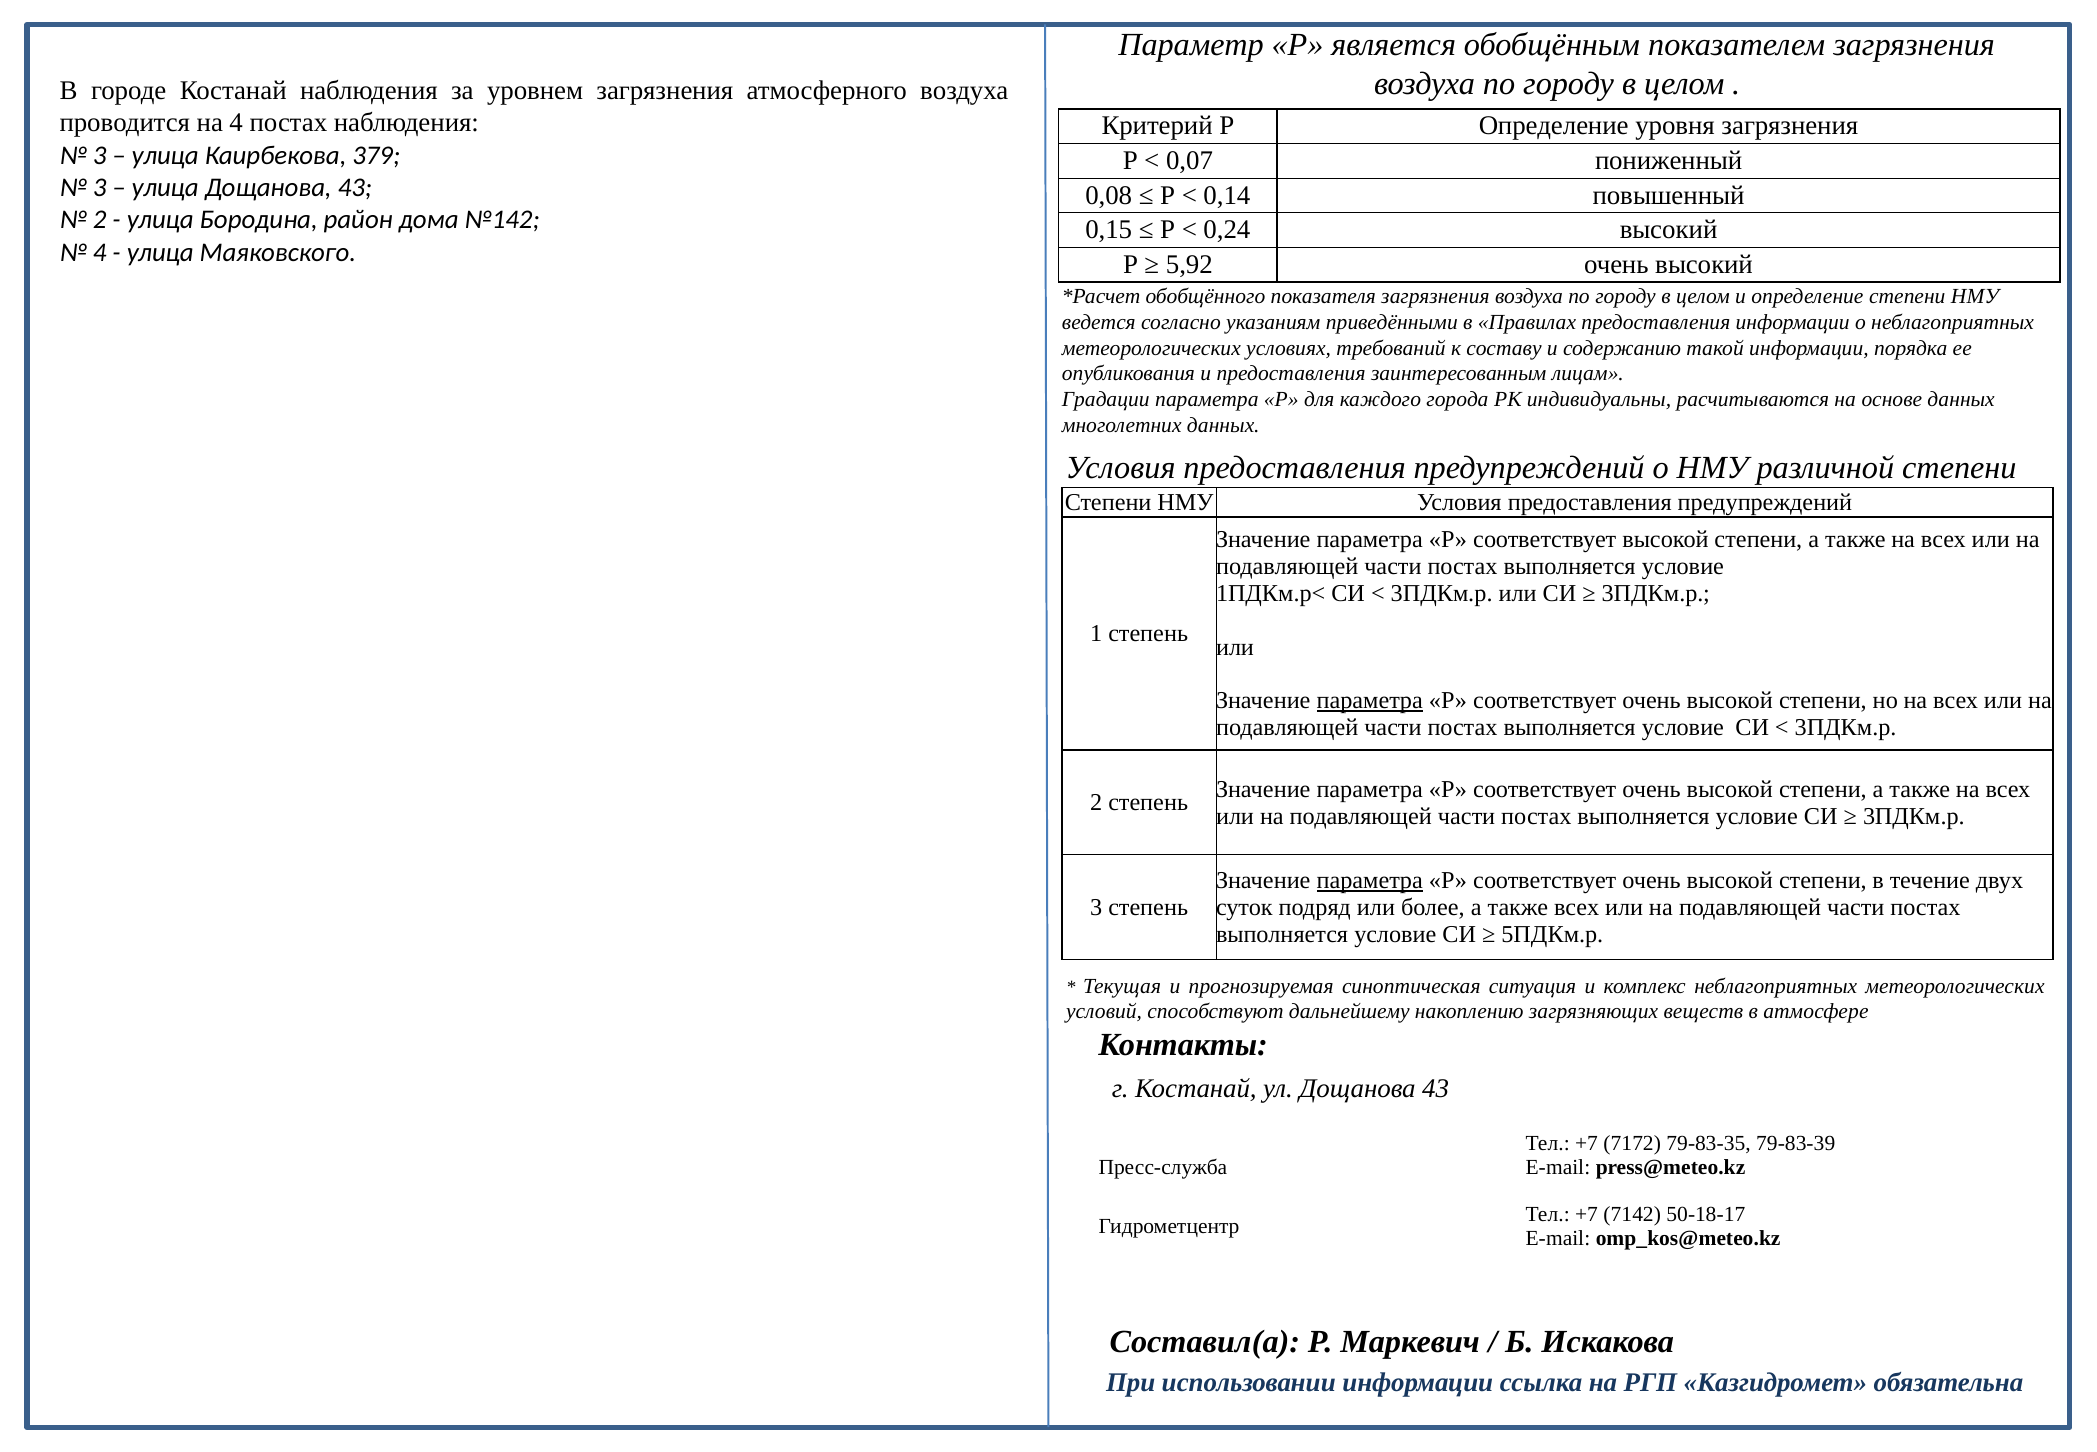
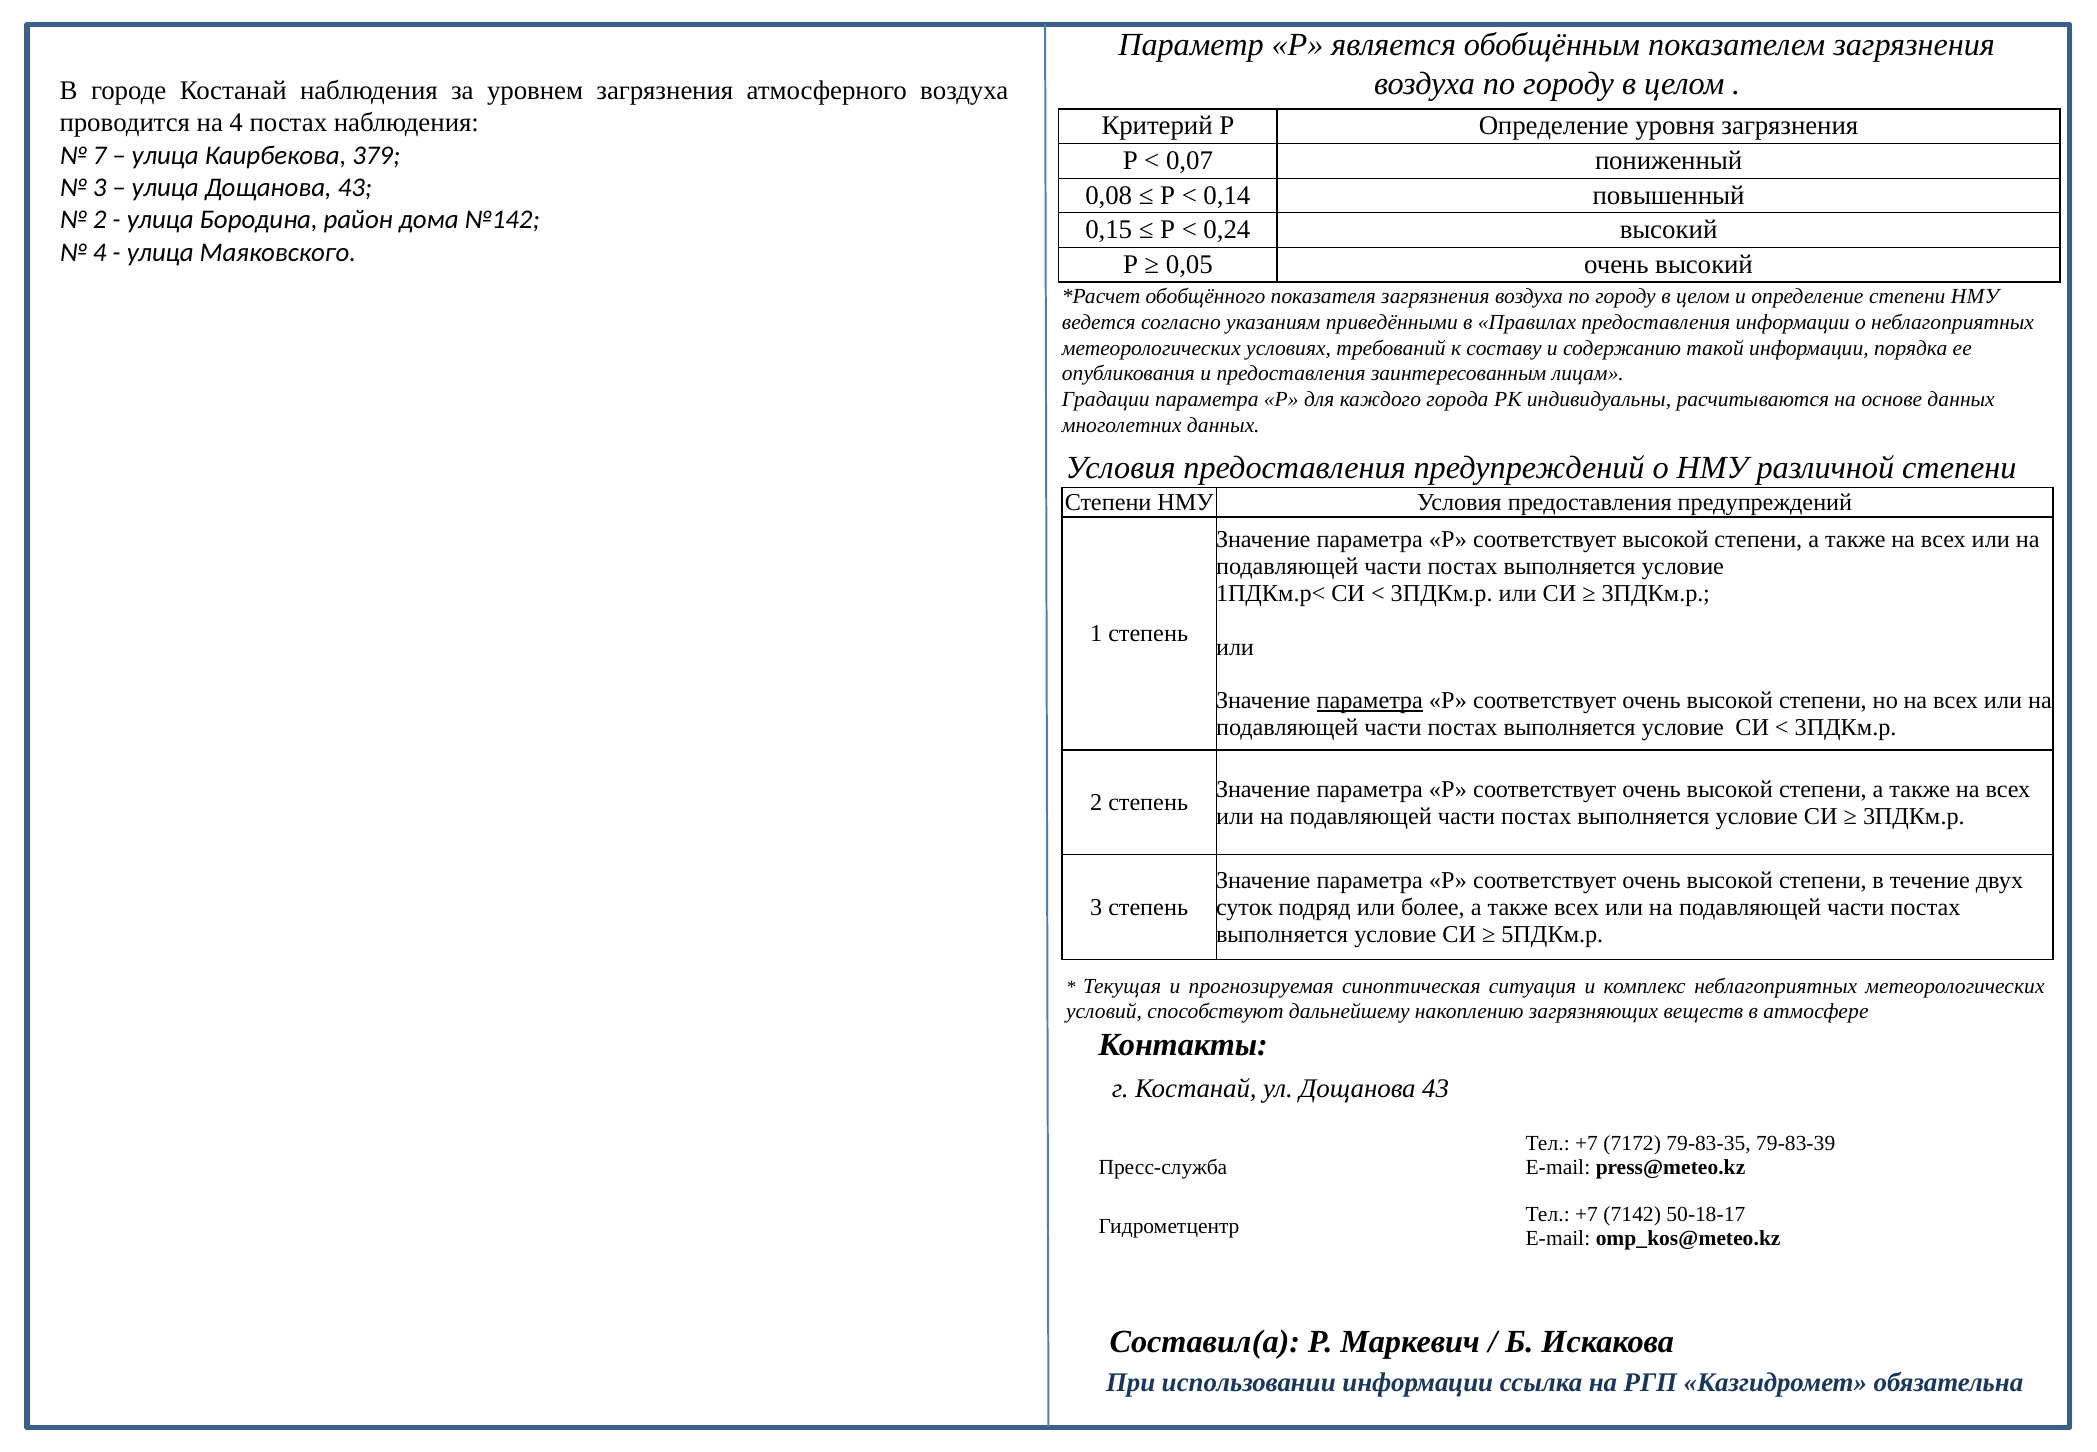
3 at (100, 155): 3 -> 7
5,92: 5,92 -> 0,05
параметра at (1370, 881) underline: present -> none
